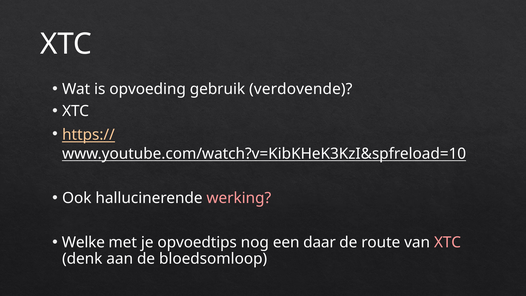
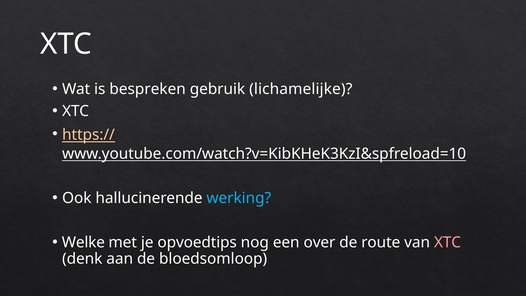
opvoeding: opvoeding -> bespreken
verdovende: verdovende -> lichamelijke
werking colour: pink -> light blue
daar: daar -> over
